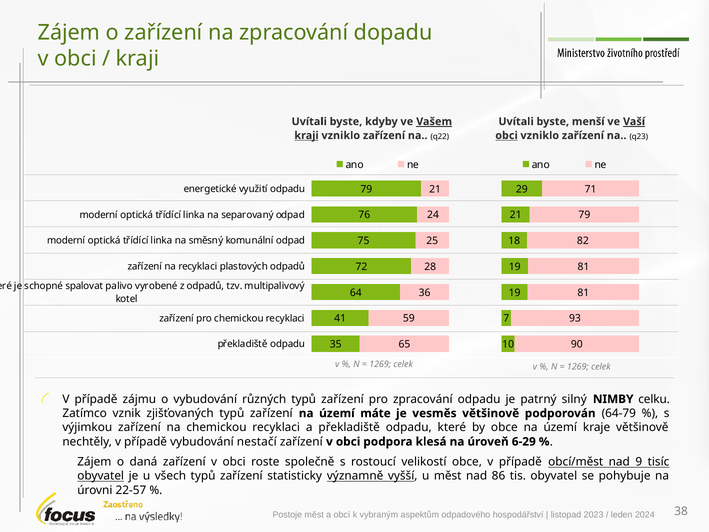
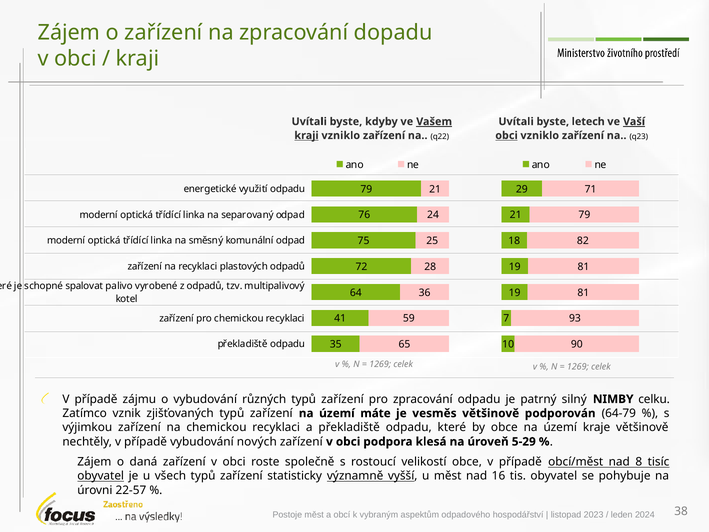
menší: menší -> letech
nestačí: nestačí -> nových
6-29: 6-29 -> 5-29
9: 9 -> 8
86: 86 -> 16
